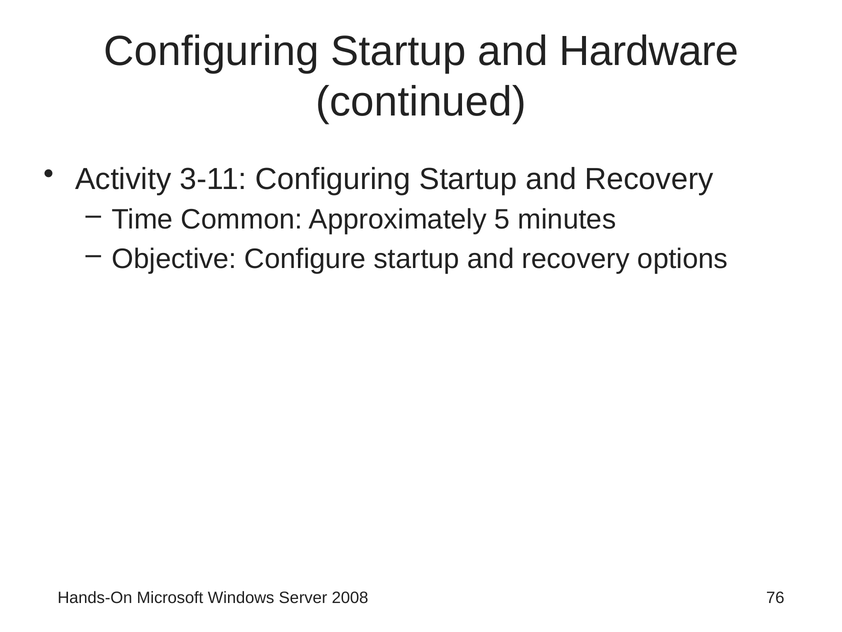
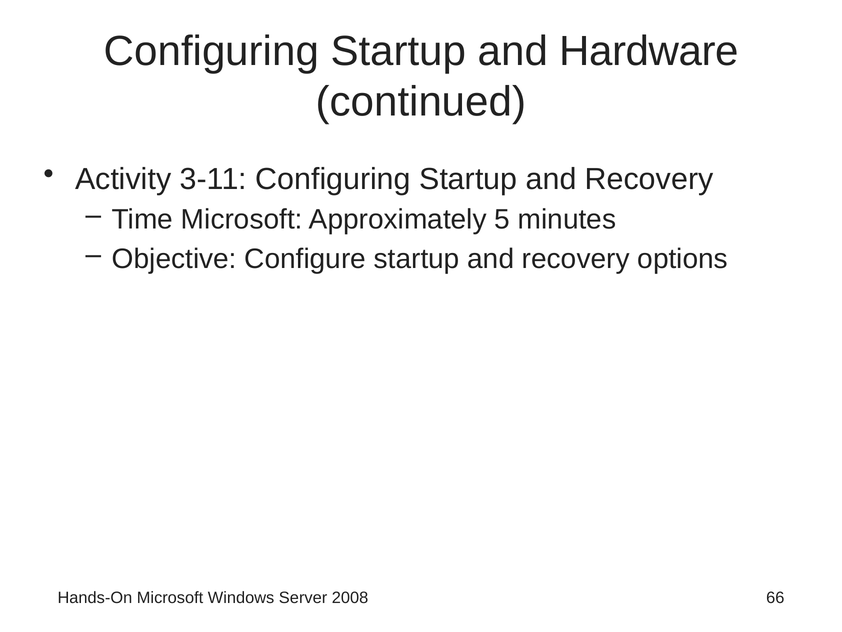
Time Common: Common -> Microsoft
76: 76 -> 66
